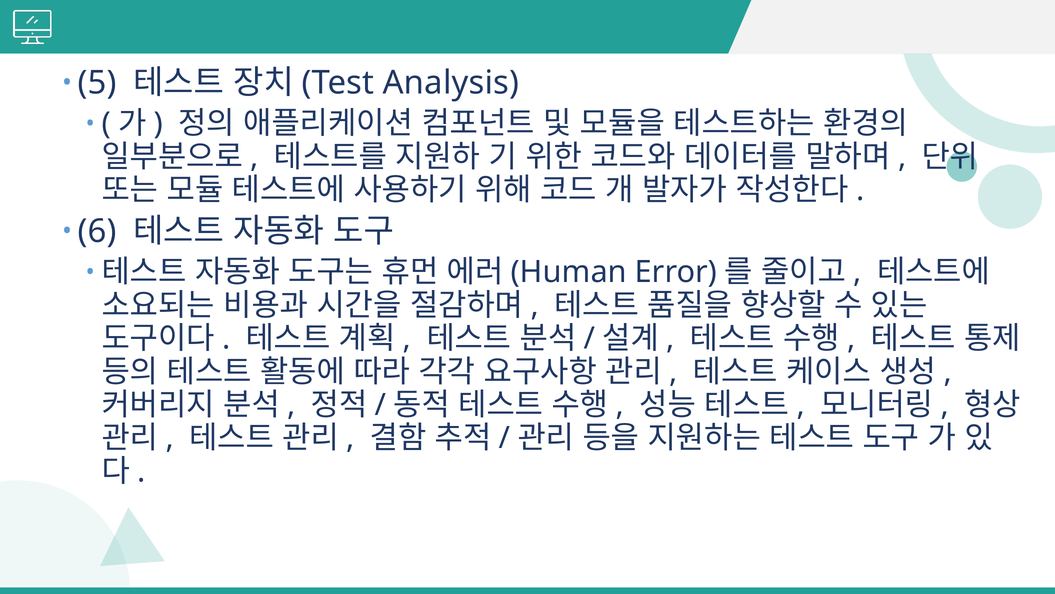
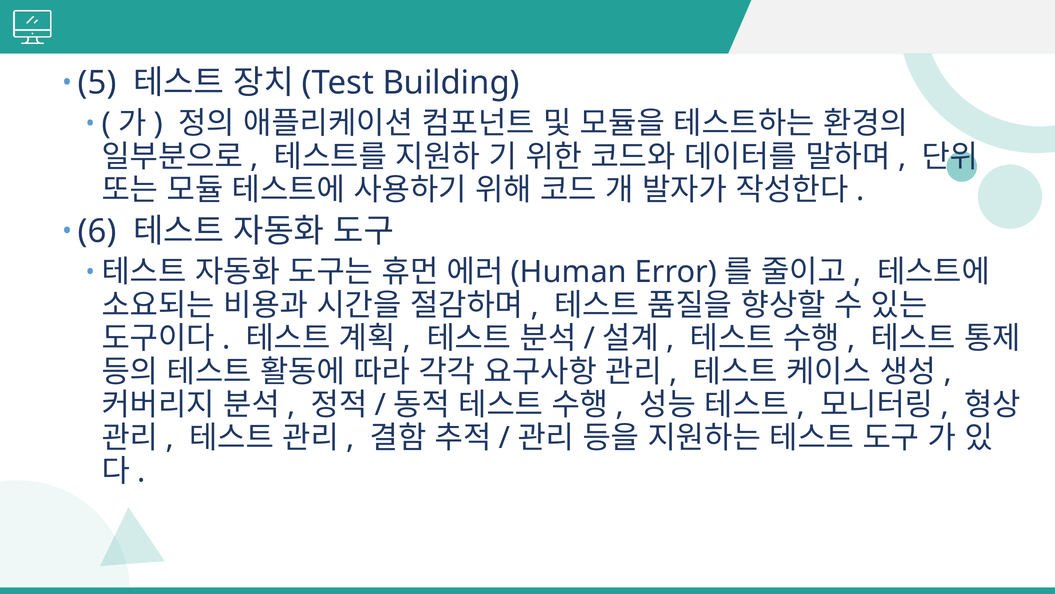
Analysis: Analysis -> Building
